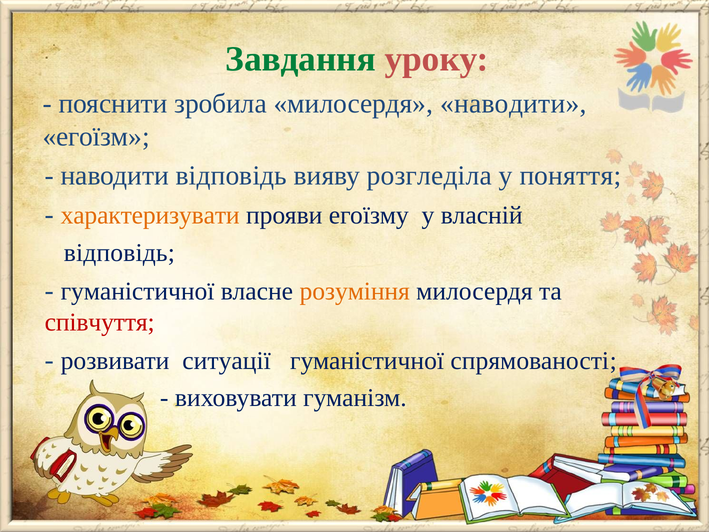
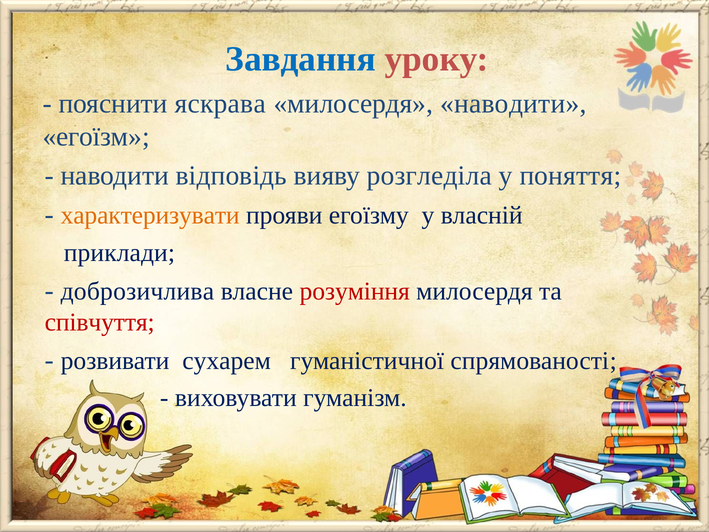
Завдання colour: green -> blue
зробила: зробила -> яскрава
відповідь at (119, 252): відповідь -> приклади
гуманістичної at (138, 291): гуманістичної -> доброзичлива
розуміння colour: orange -> red
ситуації: ситуації -> сухарем
